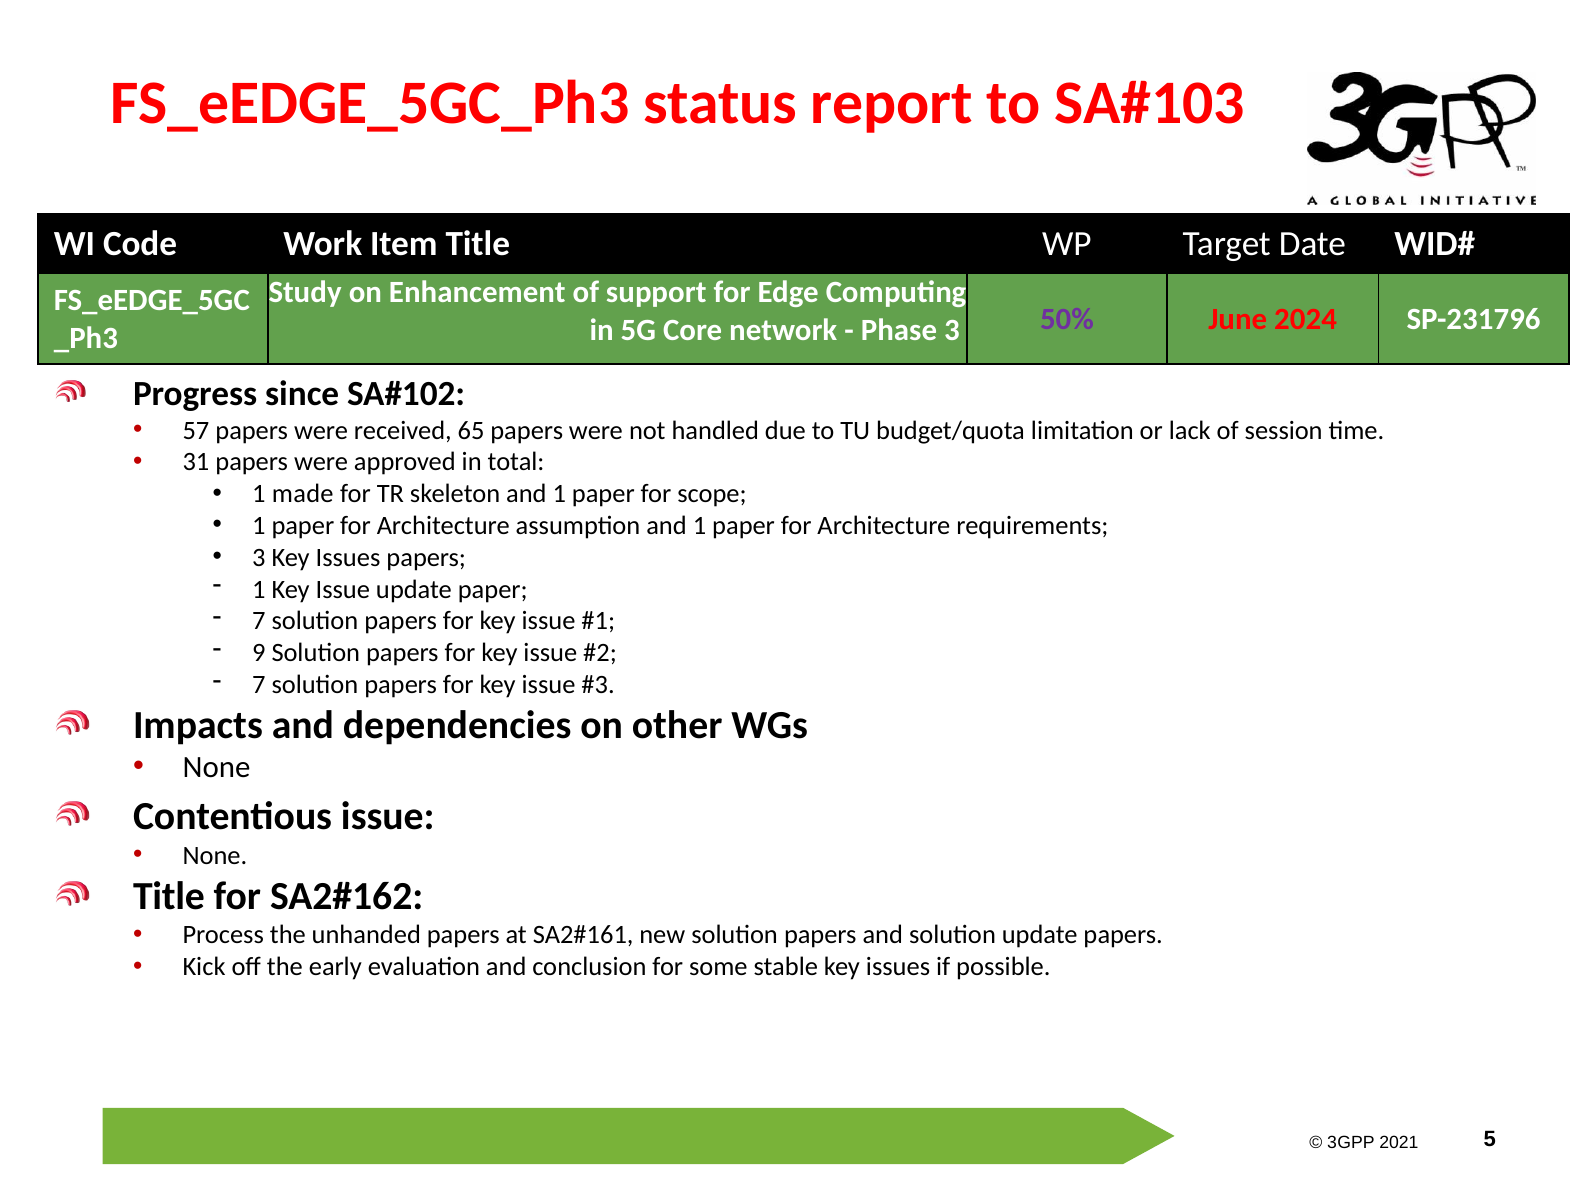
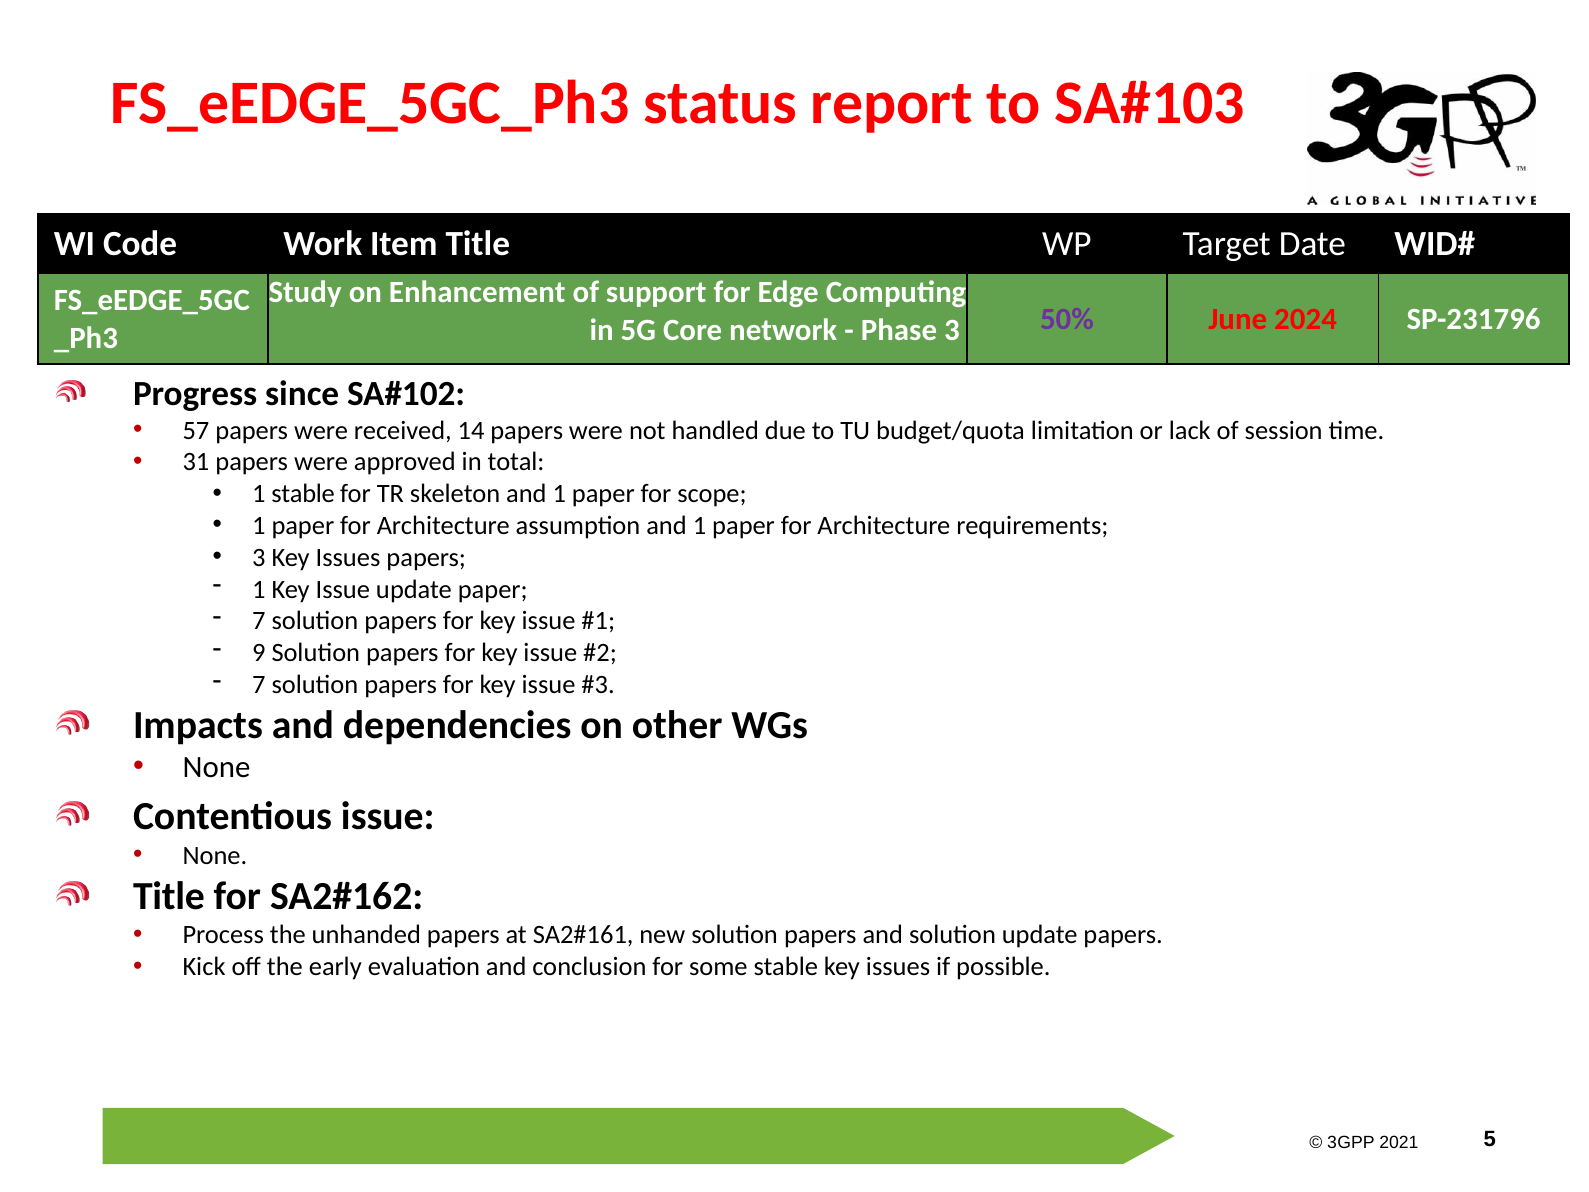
65: 65 -> 14
1 made: made -> stable
